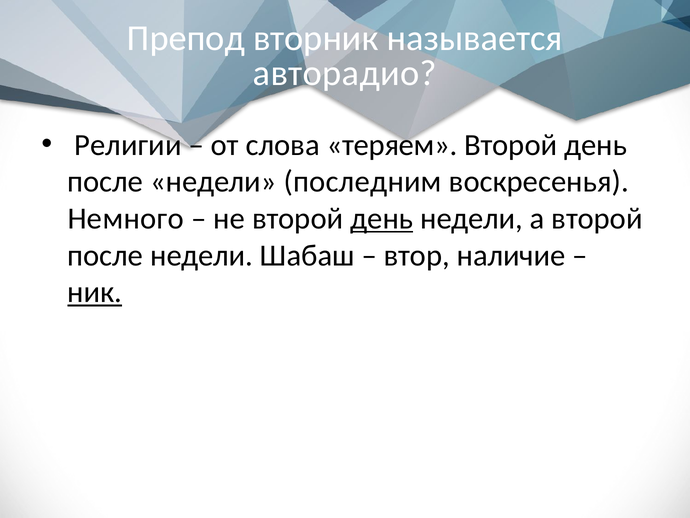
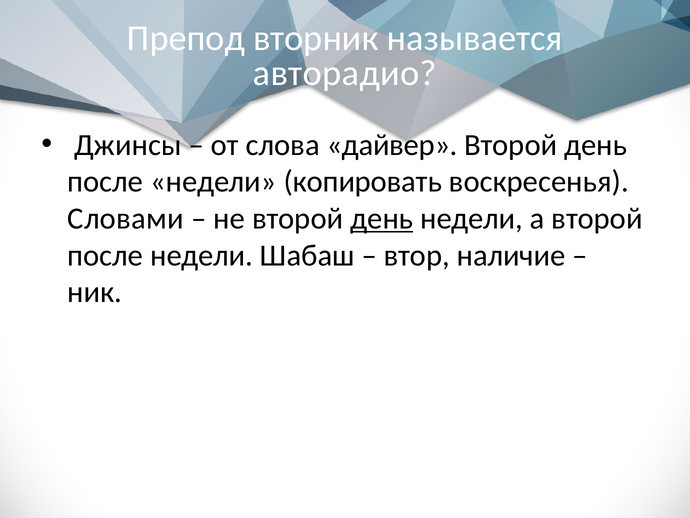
Религии: Религии -> Джинсы
теряем: теряем -> дайвер
последним: последним -> копировать
Немного: Немного -> Словами
ник underline: present -> none
